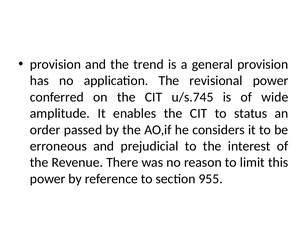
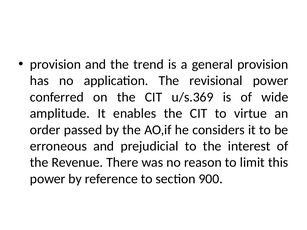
u/s.745: u/s.745 -> u/s.369
status: status -> virtue
955: 955 -> 900
